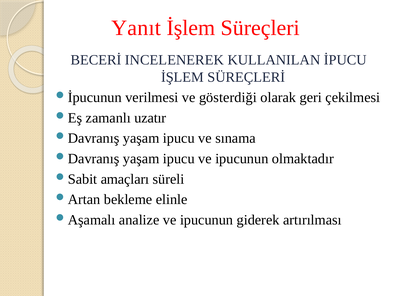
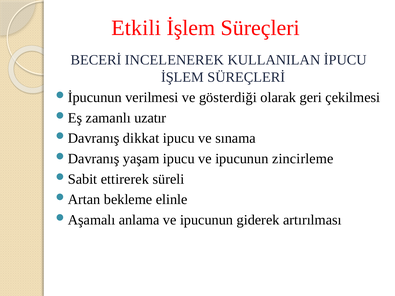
Yanıt: Yanıt -> Etkili
yaşam at (141, 138): yaşam -> dikkat
olmaktadır: olmaktadır -> zincirleme
amaçları: amaçları -> ettirerek
analize: analize -> anlama
